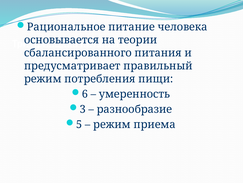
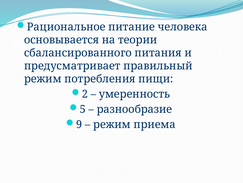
6: 6 -> 2
3: 3 -> 5
5: 5 -> 9
